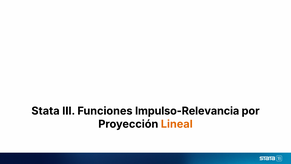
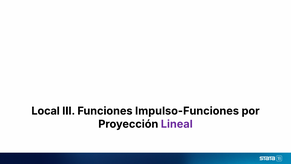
Stata: Stata -> Local
Impulso-Relevancia: Impulso-Relevancia -> Impulso-Funciones
Lineal colour: orange -> purple
